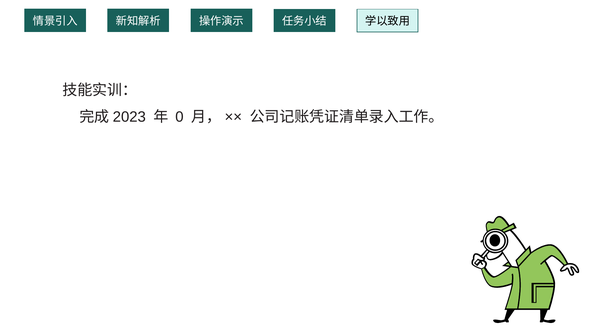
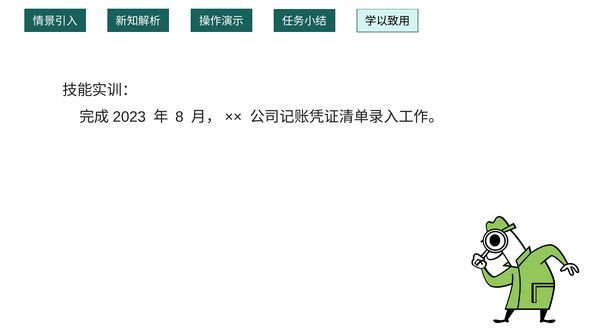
0: 0 -> 8
